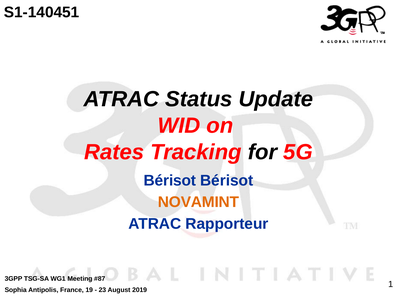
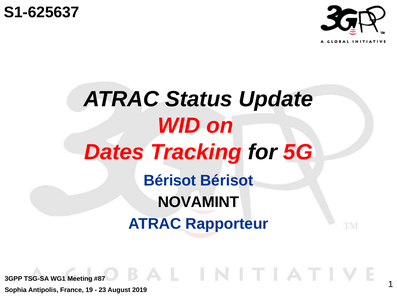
S1-140451: S1-140451 -> S1-625637
Rates: Rates -> Dates
NOVAMINT colour: orange -> black
